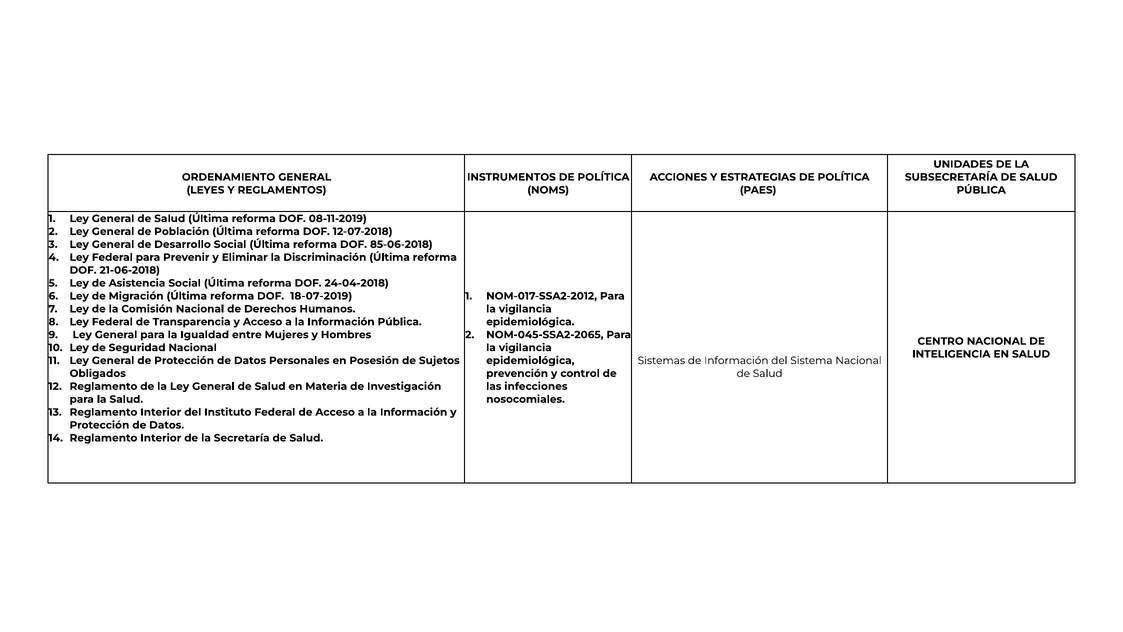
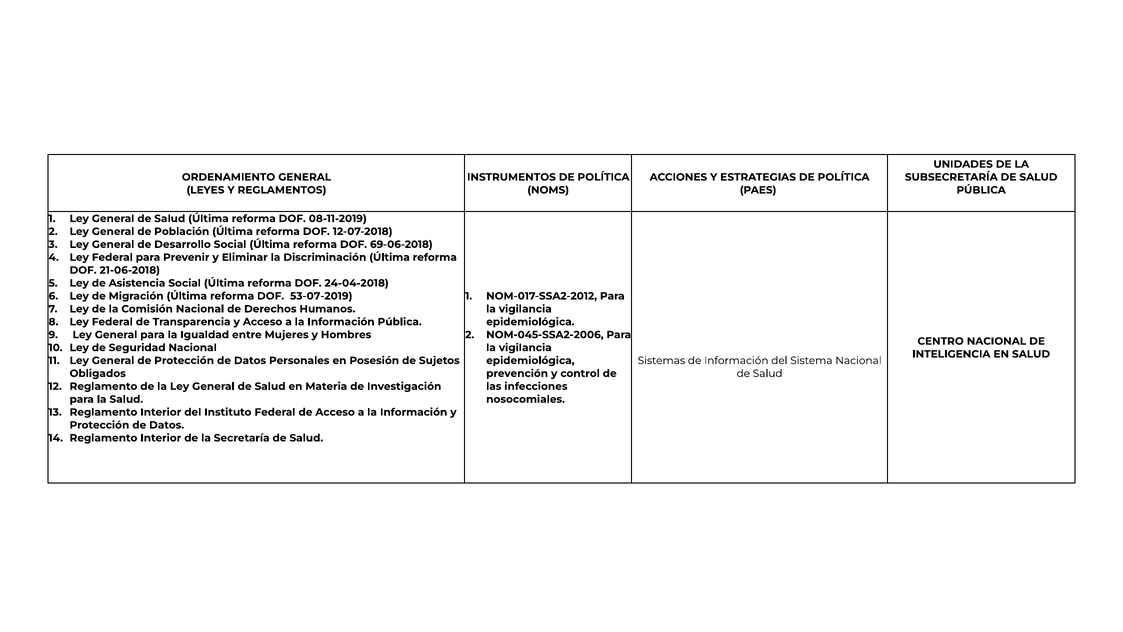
85-06-2018: 85-06-2018 -> 69-06-2018
18-07-2019: 18-07-2019 -> 53-07-2019
NOM-045-SSA2-2065: NOM-045-SSA2-2065 -> NOM-045-SSA2-2006
